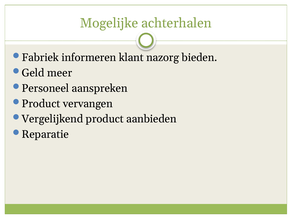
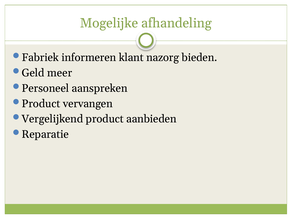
achterhalen: achterhalen -> afhandeling
